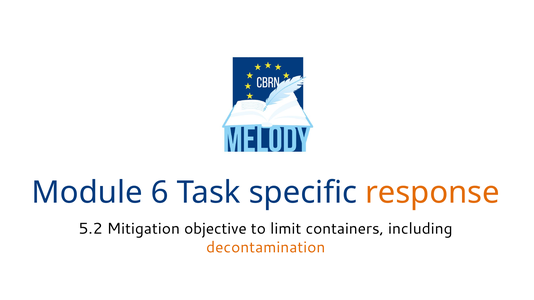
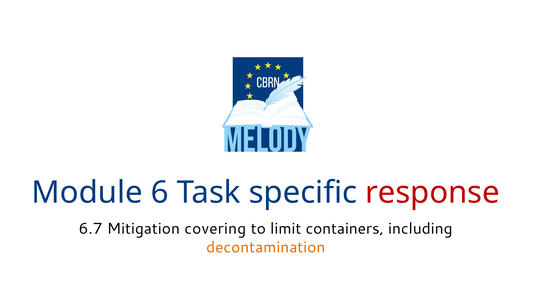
response colour: orange -> red
5.2: 5.2 -> 6.7
objective: objective -> covering
